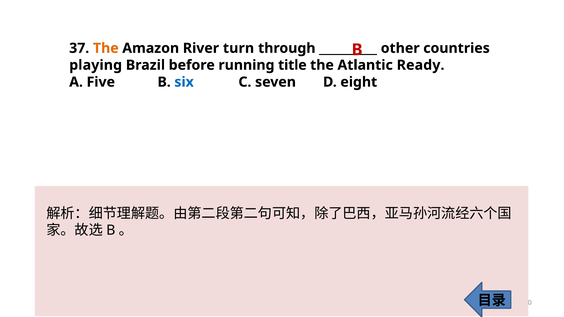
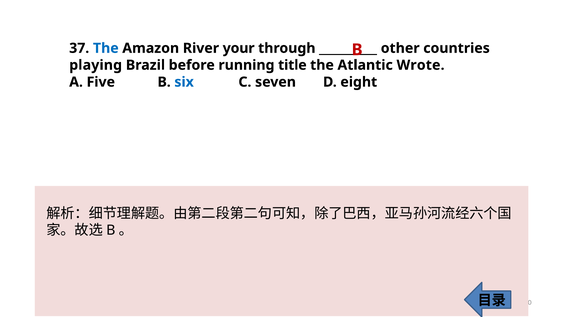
The at (106, 48) colour: orange -> blue
turn: turn -> your
Ready: Ready -> Wrote
